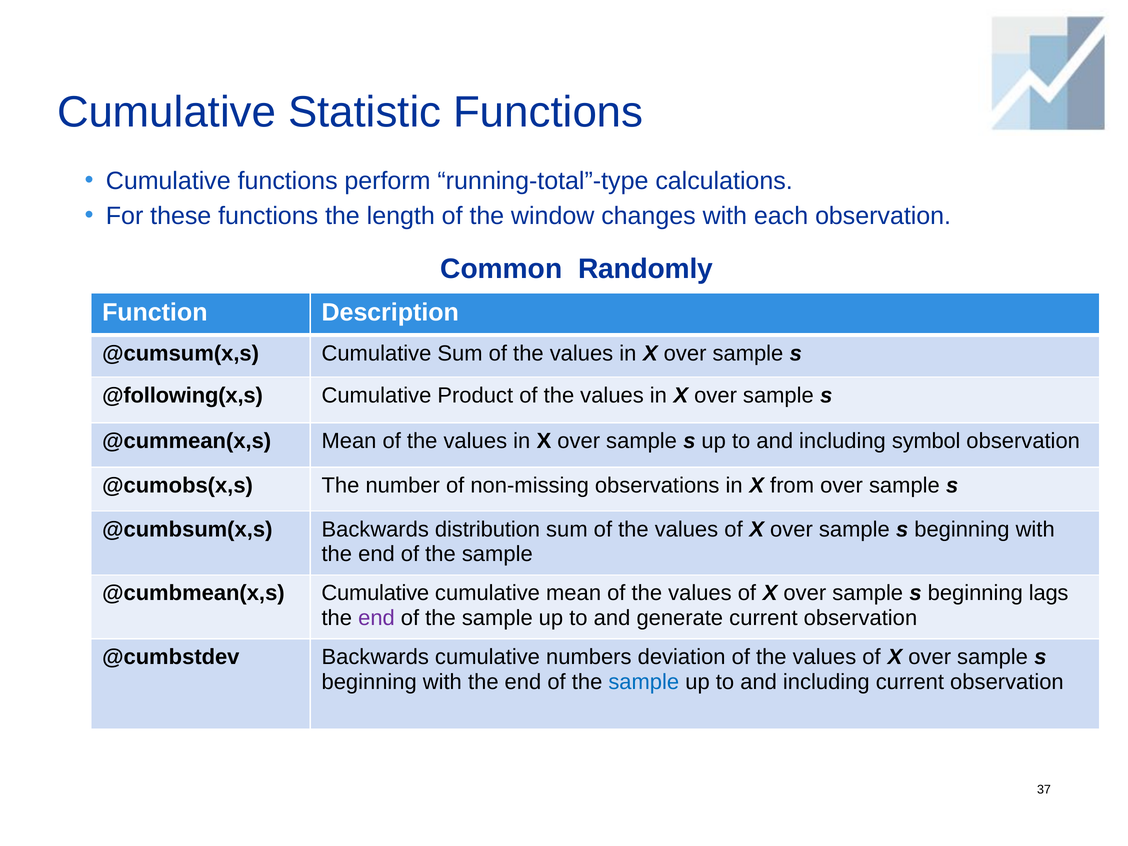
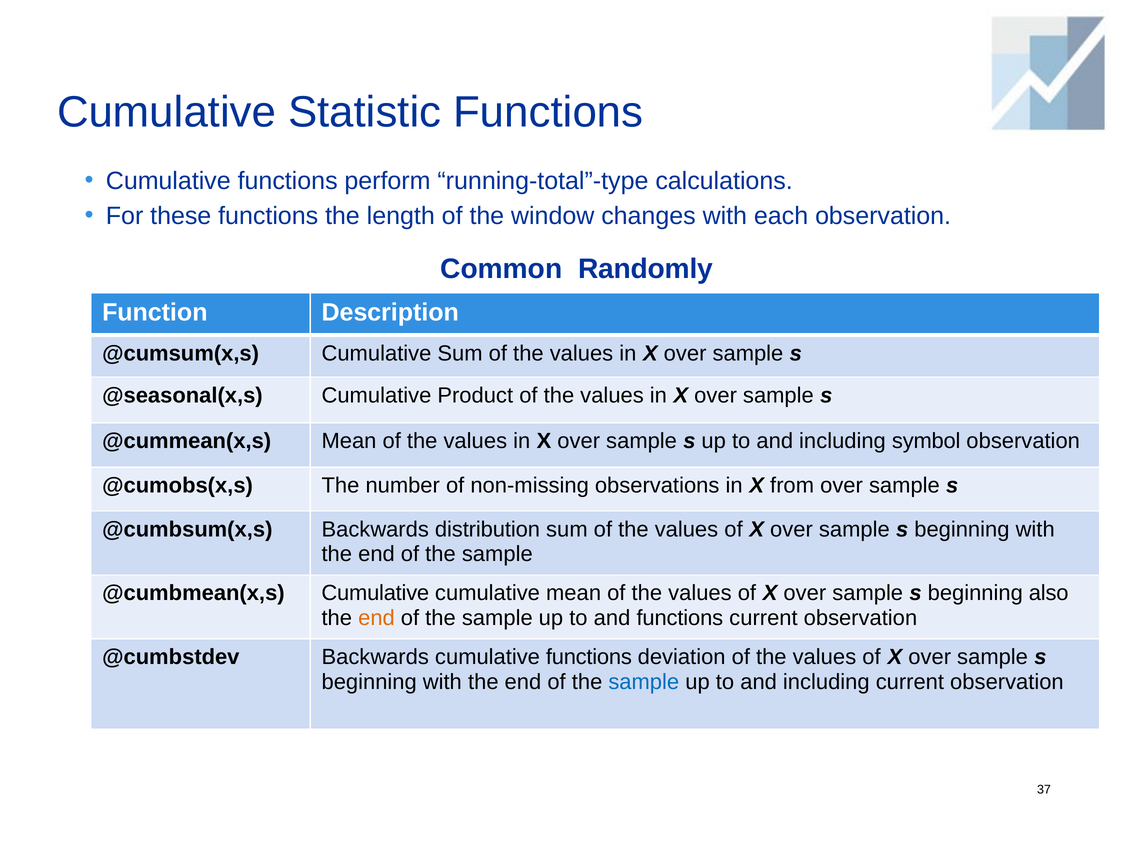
@following(x,s: @following(x,s -> @seasonal(x,s
lags: lags -> also
end at (376, 618) colour: purple -> orange
and generate: generate -> functions
Backwards cumulative numbers: numbers -> functions
